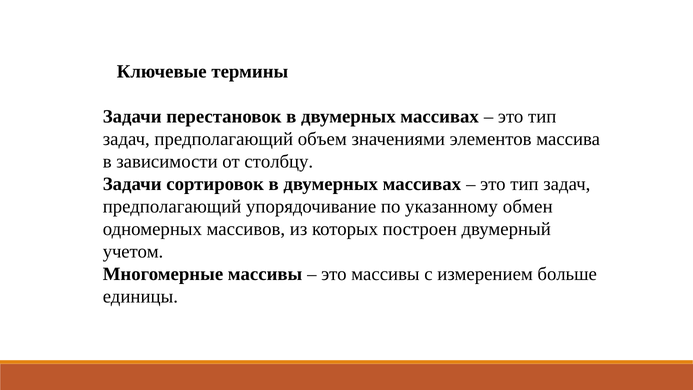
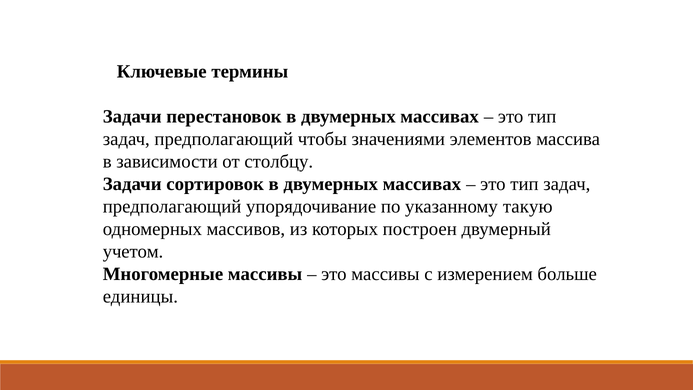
объем: объем -> чтобы
обмен: обмен -> такую
